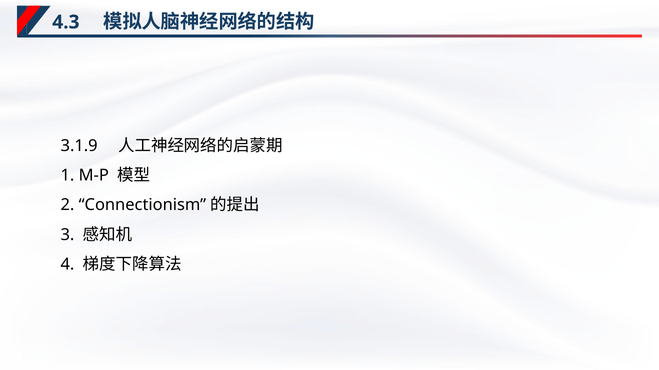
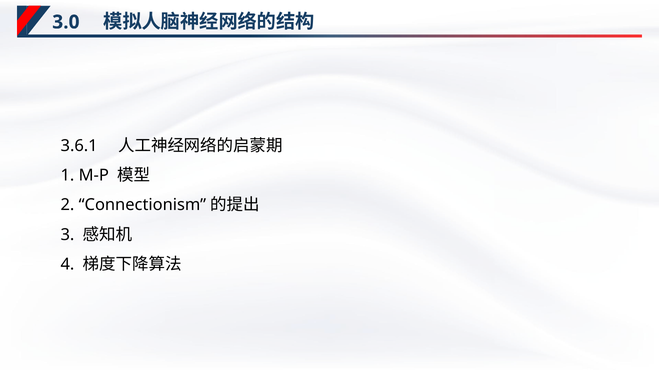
4.3: 4.3 -> 3.0
3.1.9: 3.1.9 -> 3.6.1
